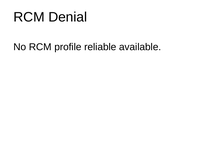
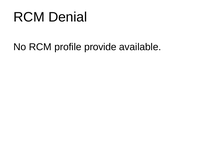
reliable: reliable -> provide
